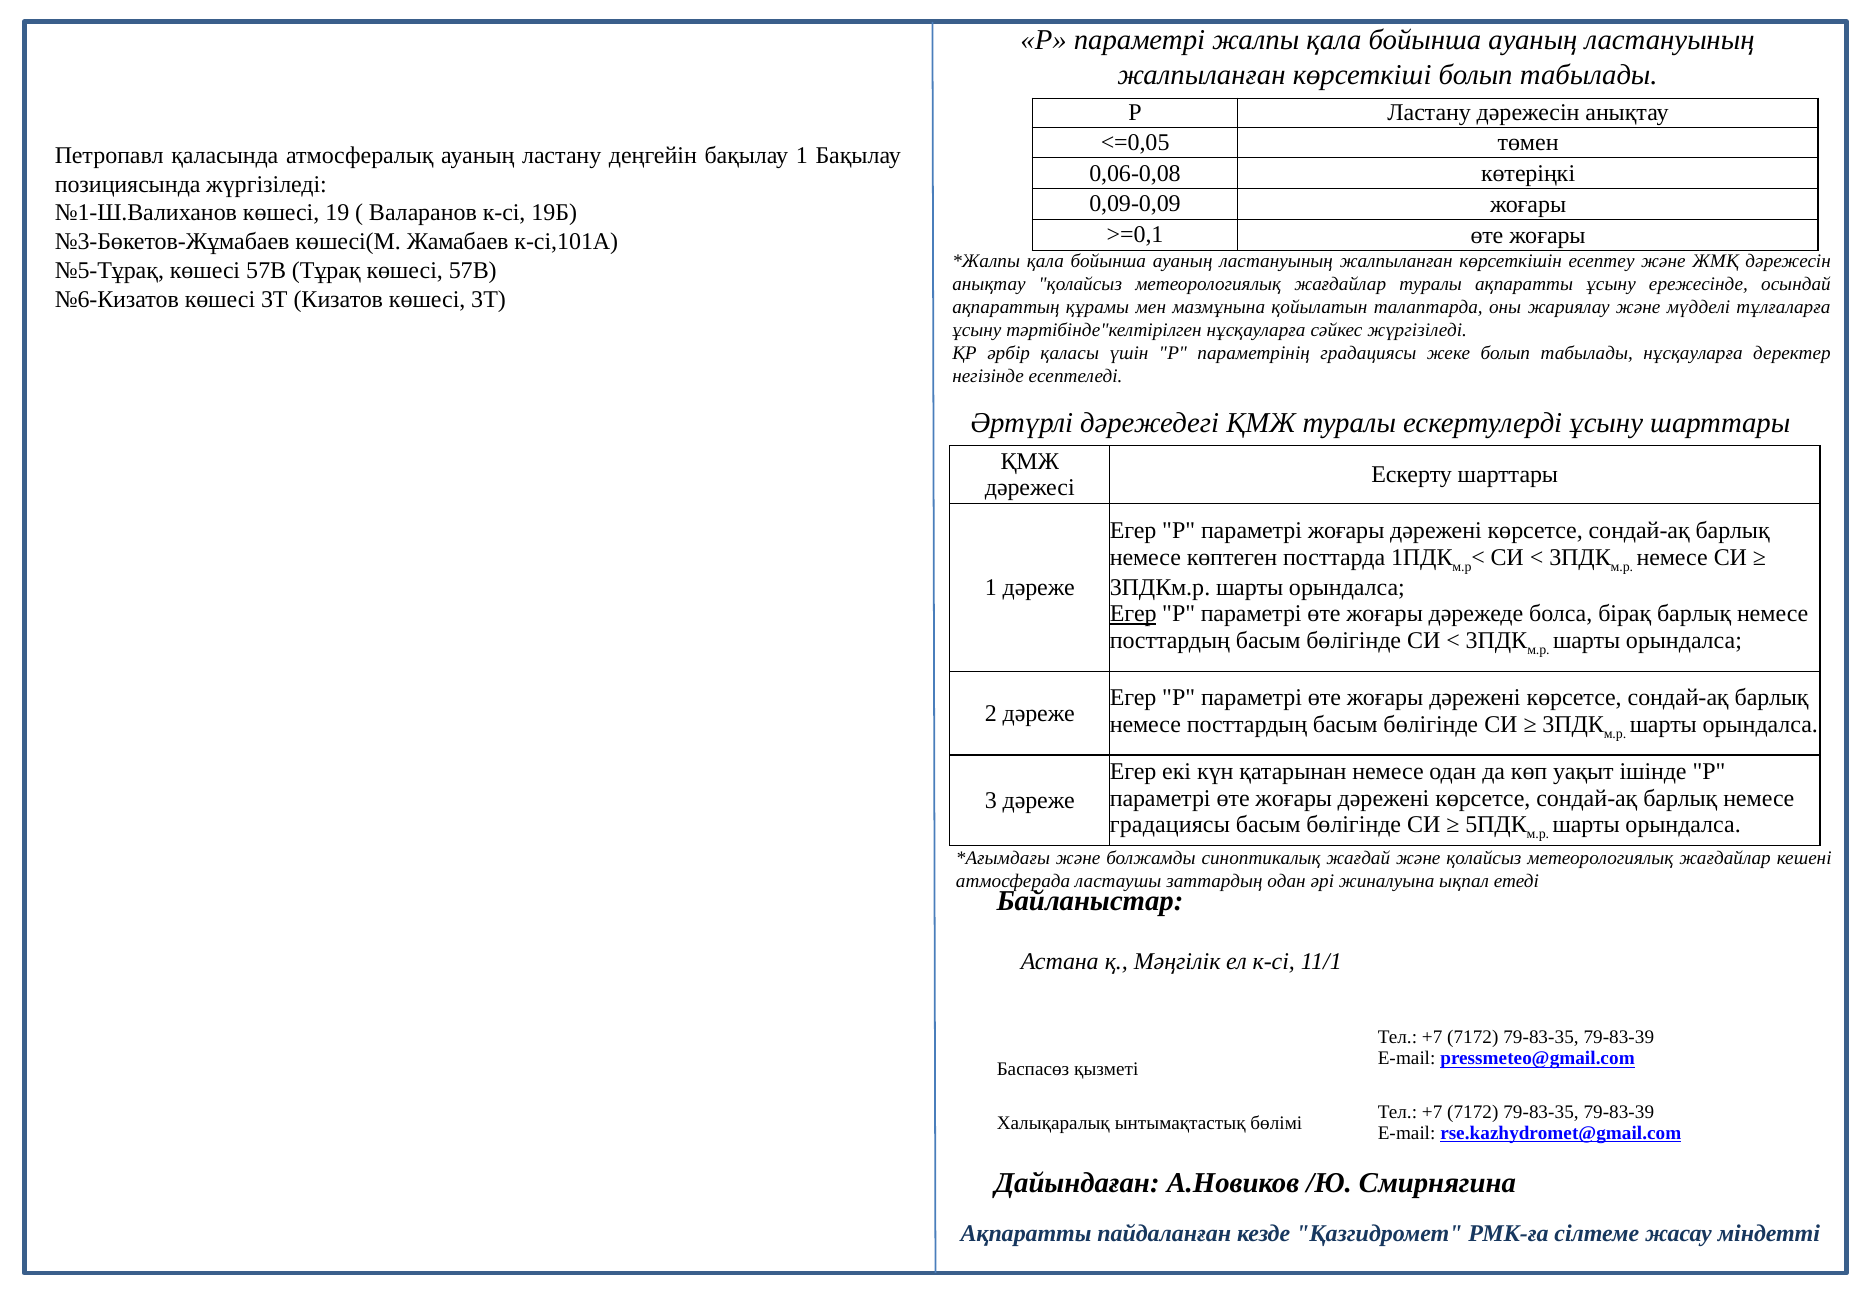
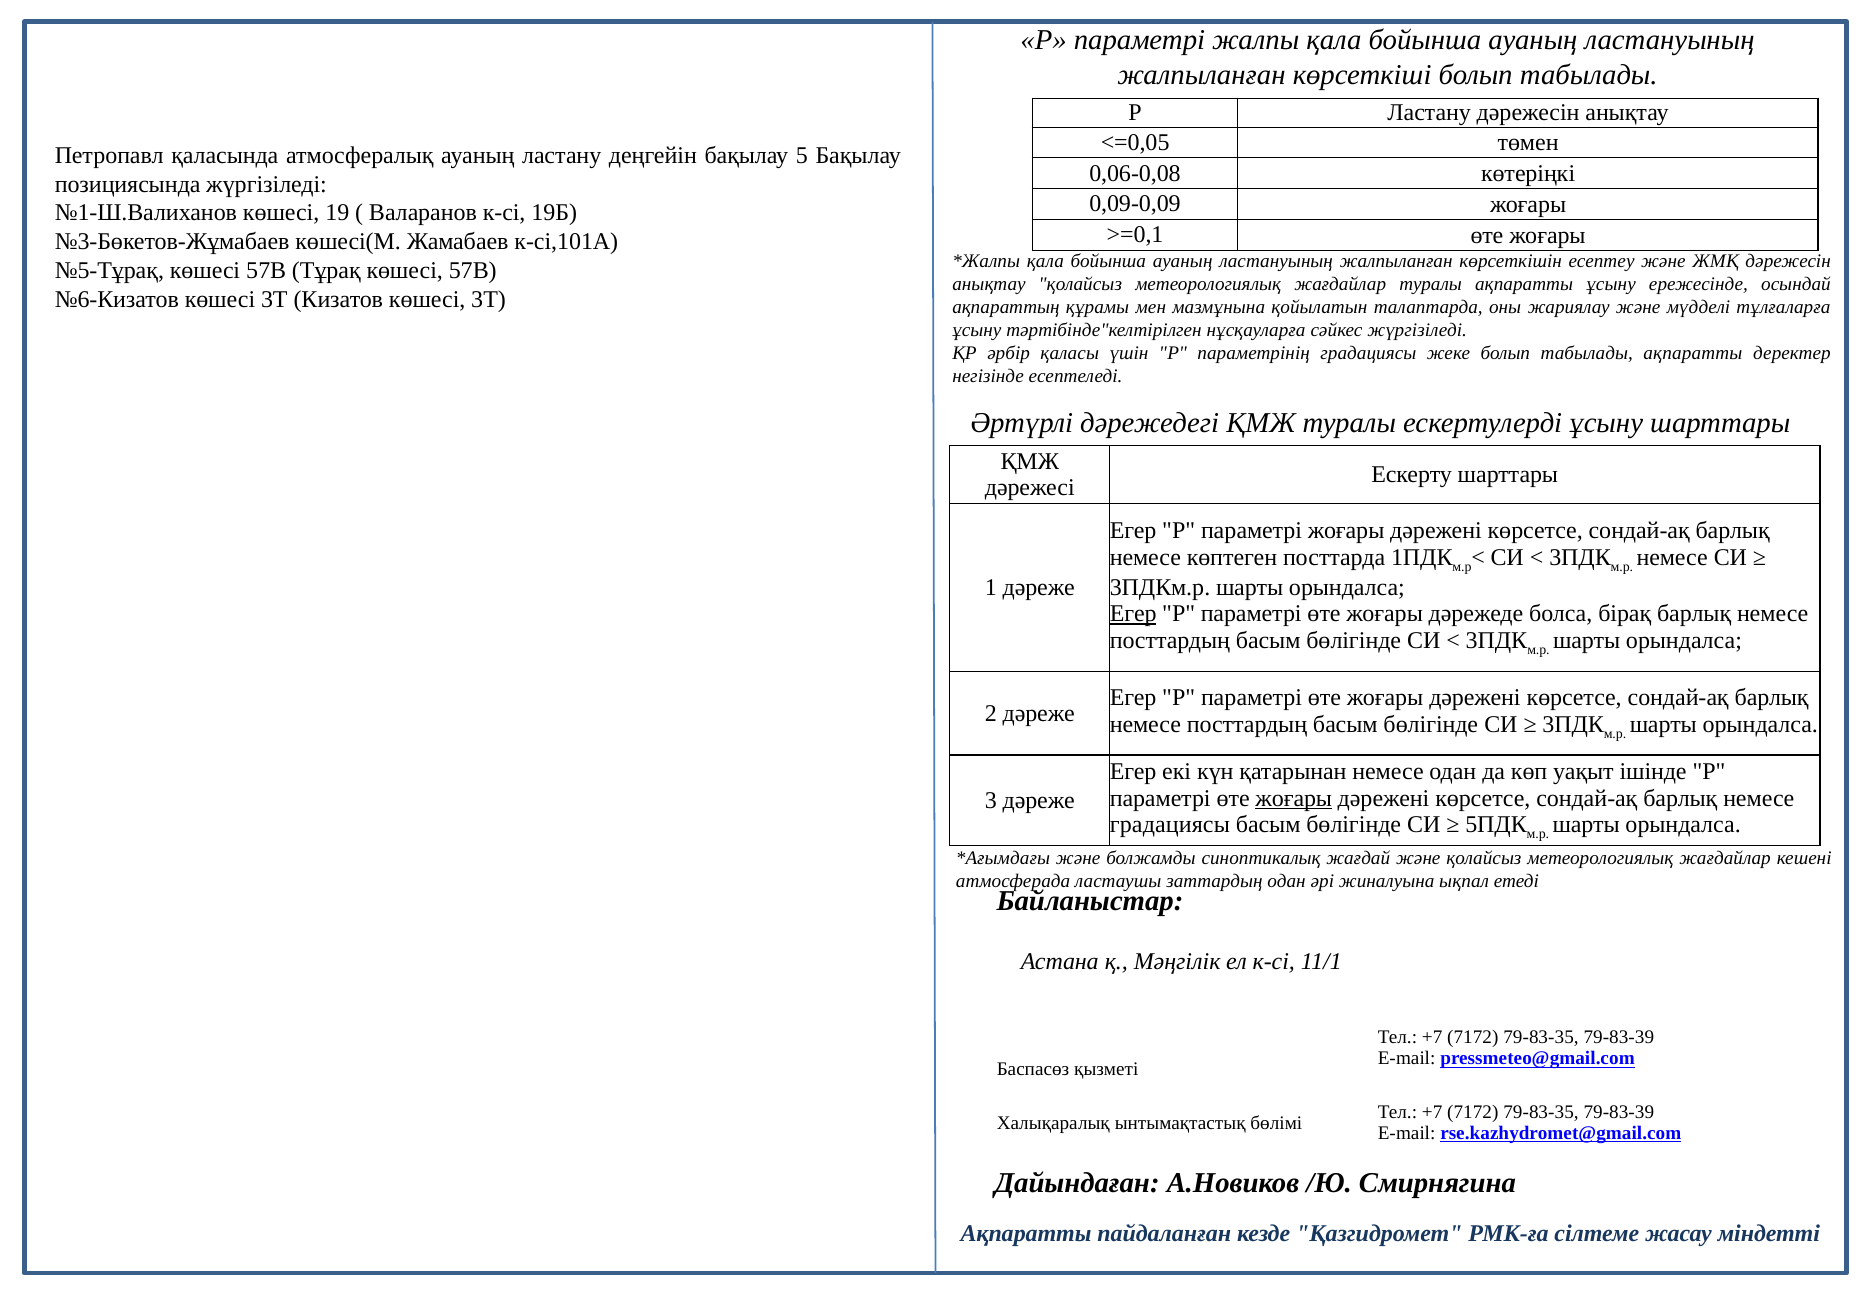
бақылау 1: 1 -> 5
табылады нұсқауларға: нұсқауларға -> ақпаратты
жоғары at (1294, 799) underline: none -> present
